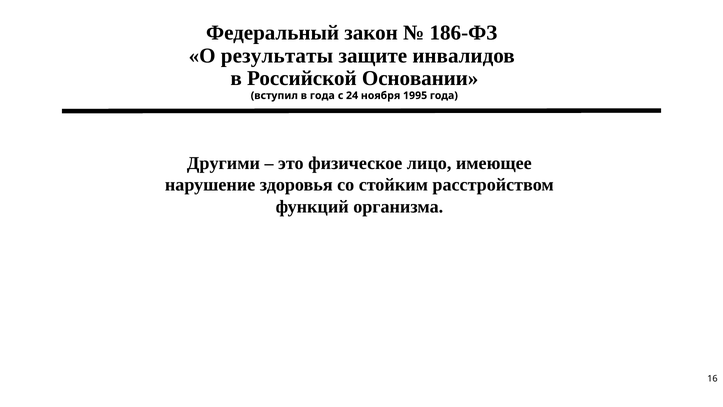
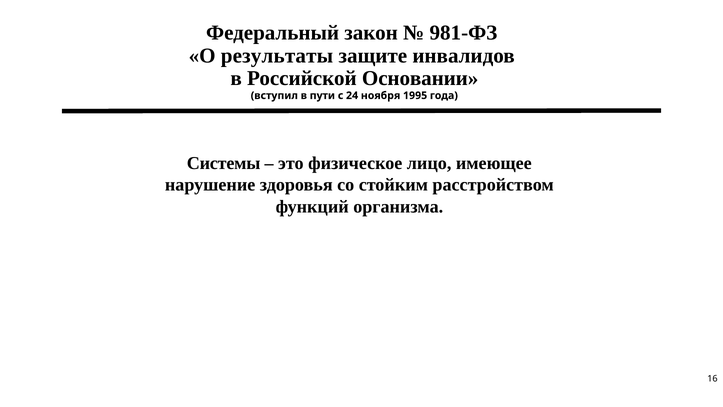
186-ФЗ: 186-ФЗ -> 981-ФЗ
в года: года -> пути
Другими: Другими -> Системы
